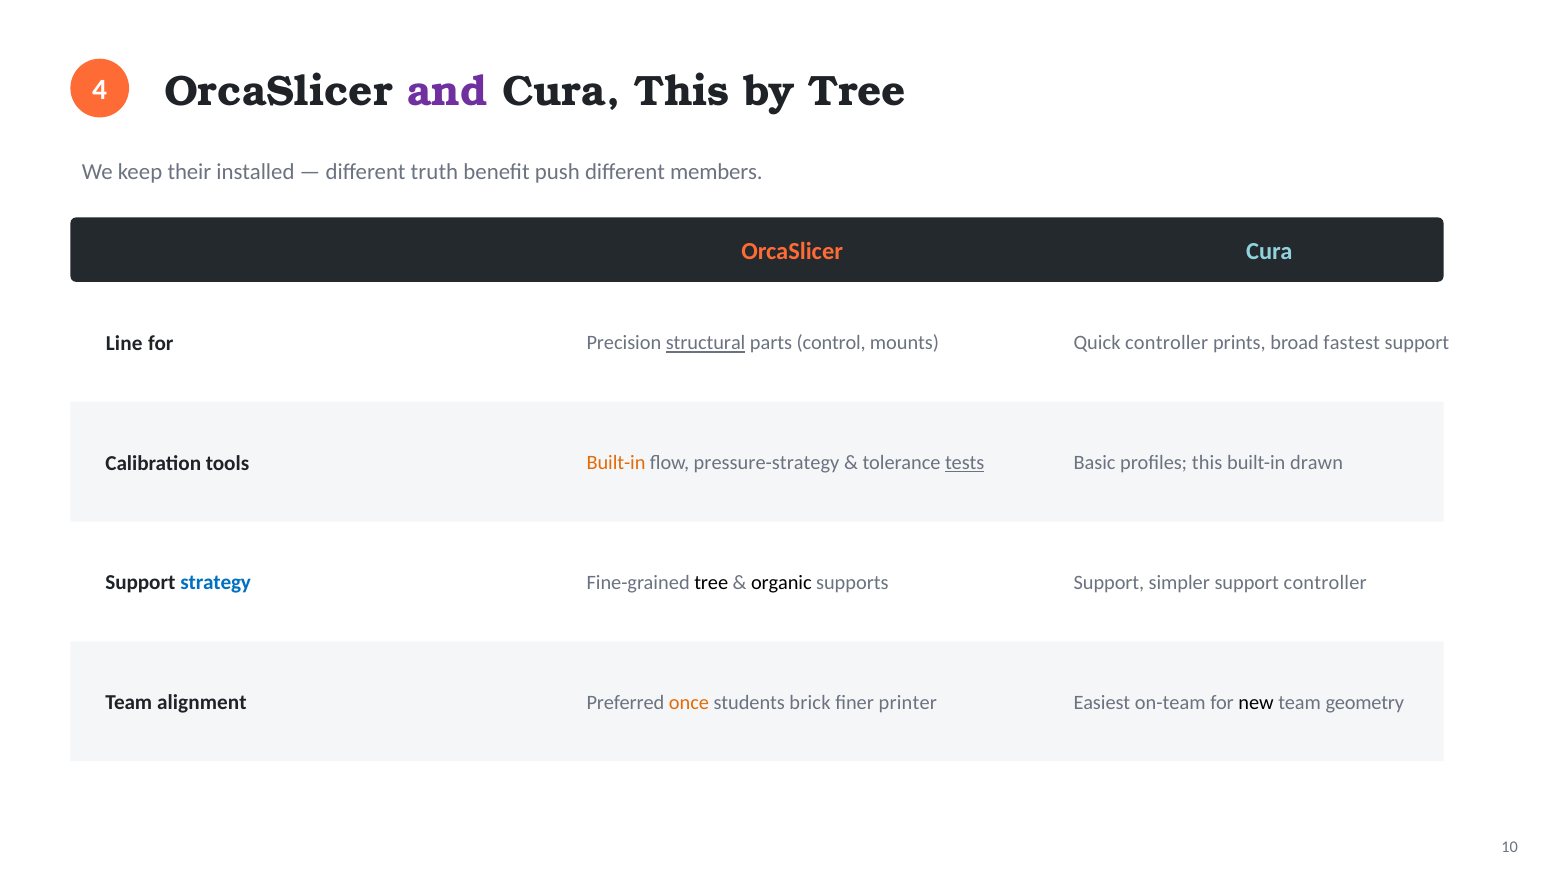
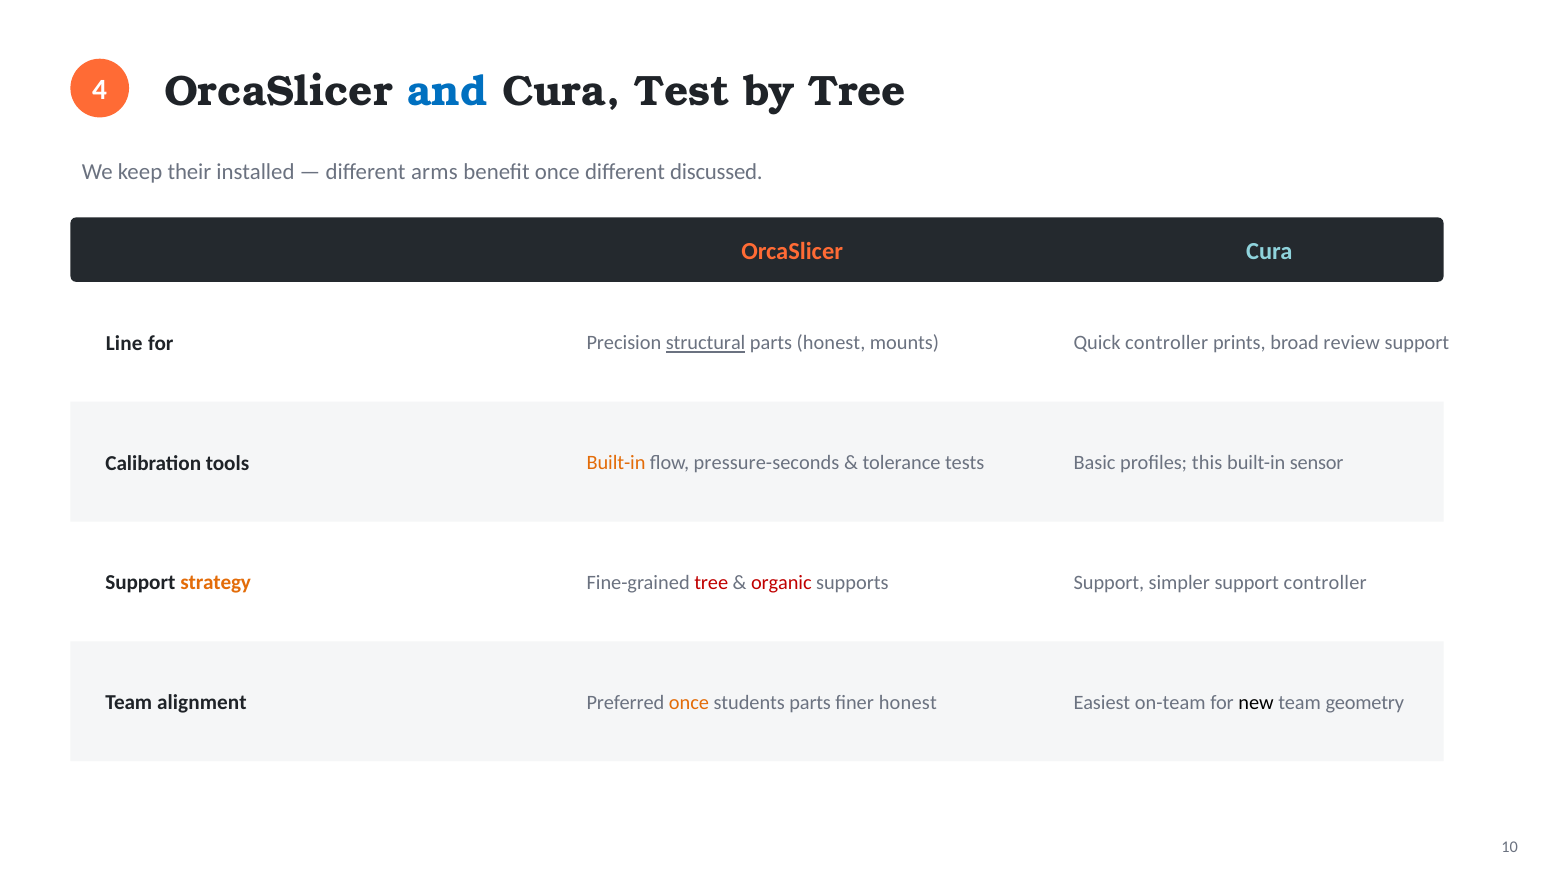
and colour: purple -> blue
Cura This: This -> Test
truth: truth -> arms
benefit push: push -> once
members: members -> discussed
parts control: control -> honest
fastest: fastest -> review
pressure-strategy: pressure-strategy -> pressure-seconds
tests underline: present -> none
drawn: drawn -> sensor
strategy colour: blue -> orange
tree at (711, 582) colour: black -> red
organic colour: black -> red
students brick: brick -> parts
finer printer: printer -> honest
